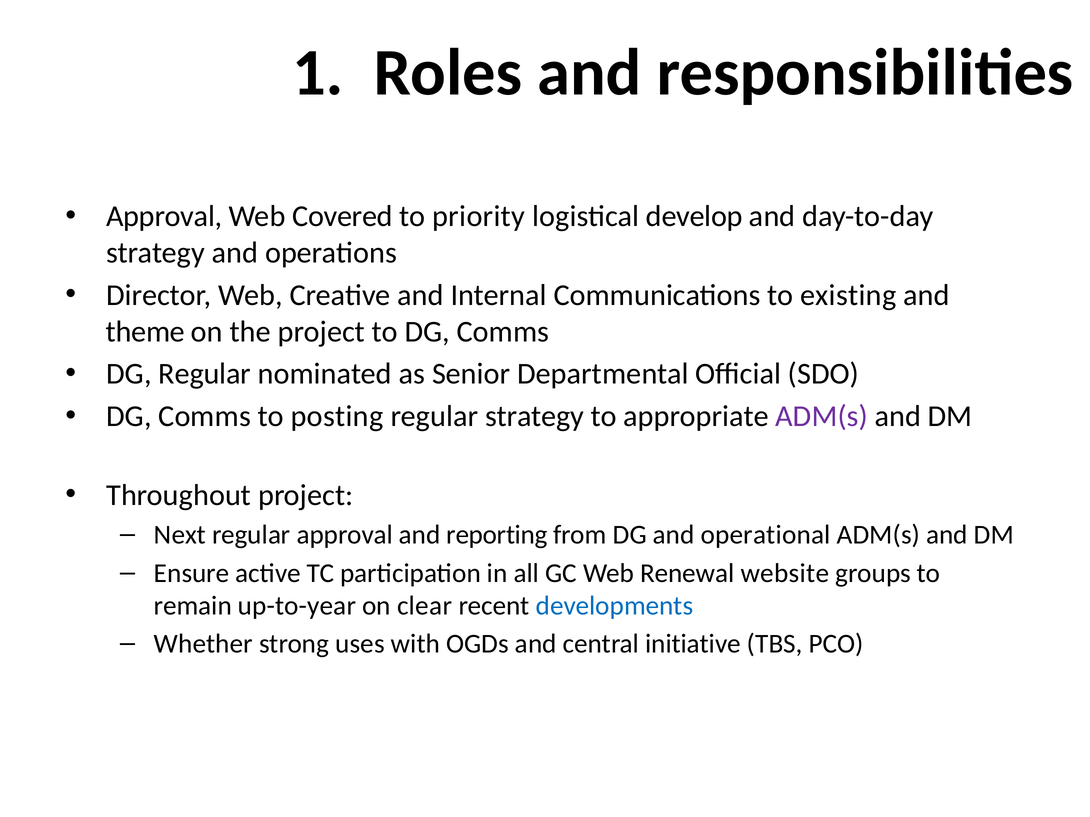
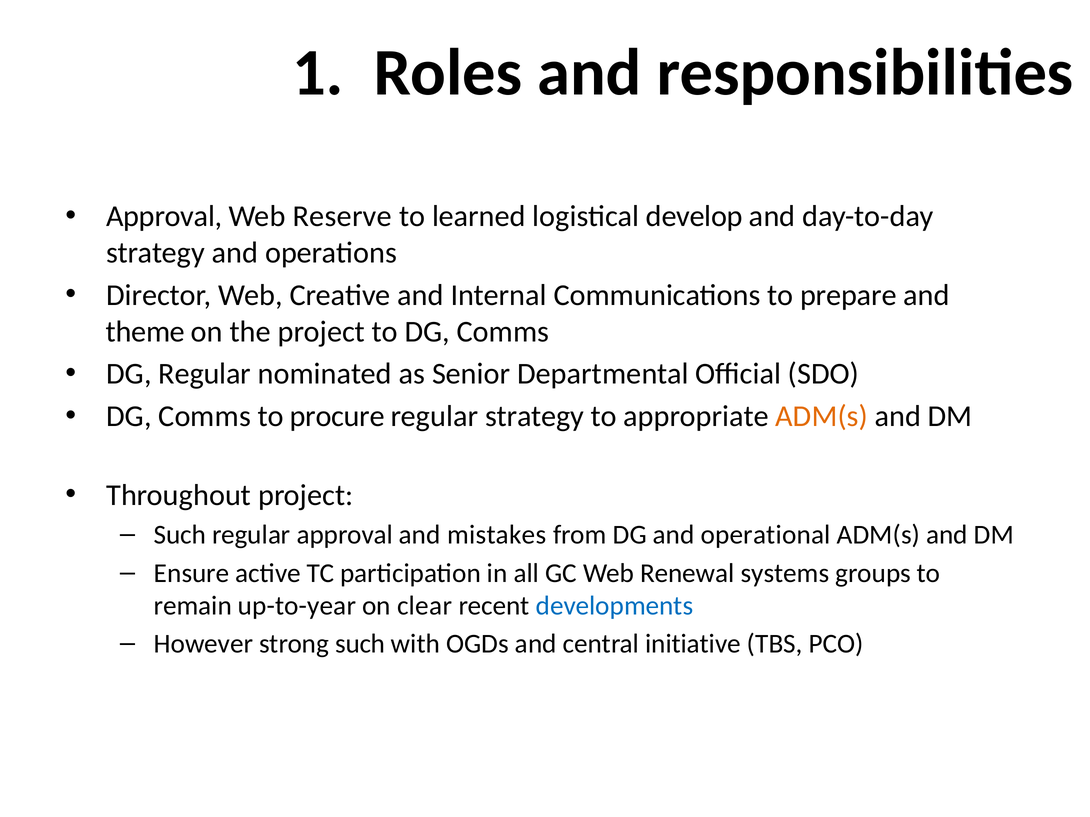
Covered: Covered -> Reserve
priority: priority -> learned
existing: existing -> prepare
posting: posting -> procure
ADM(s at (822, 417) colour: purple -> orange
Next at (180, 535): Next -> Such
reporting: reporting -> mistakes
website: website -> systems
Whether: Whether -> However
strong uses: uses -> such
